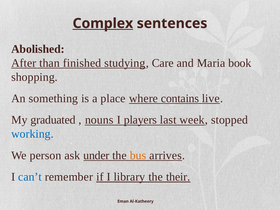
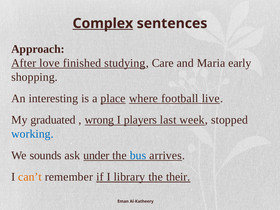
Abolished: Abolished -> Approach
than: than -> love
book: book -> early
something: something -> interesting
place underline: none -> present
contains: contains -> football
nouns: nouns -> wrong
person: person -> sounds
bus colour: orange -> blue
can’t colour: blue -> orange
